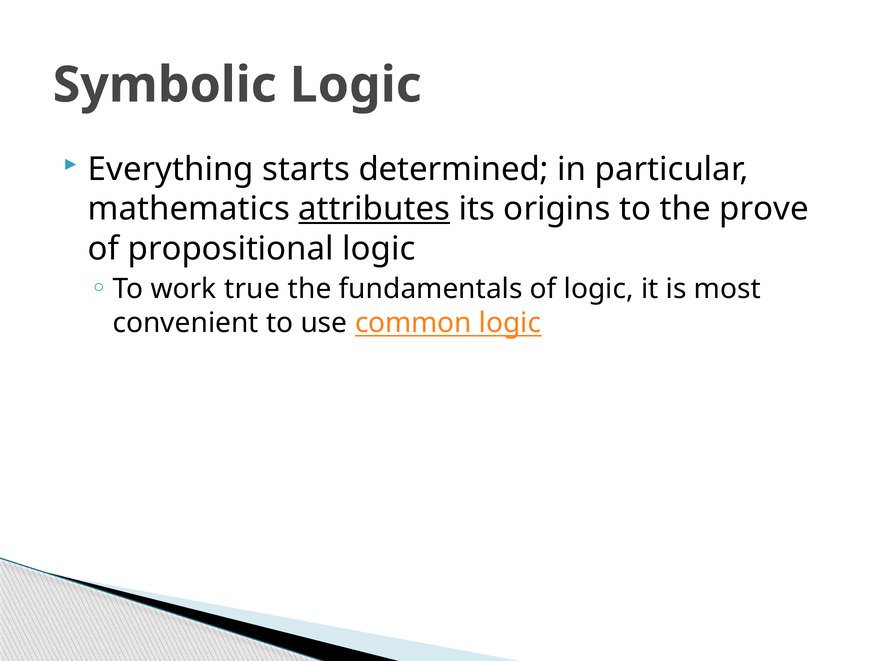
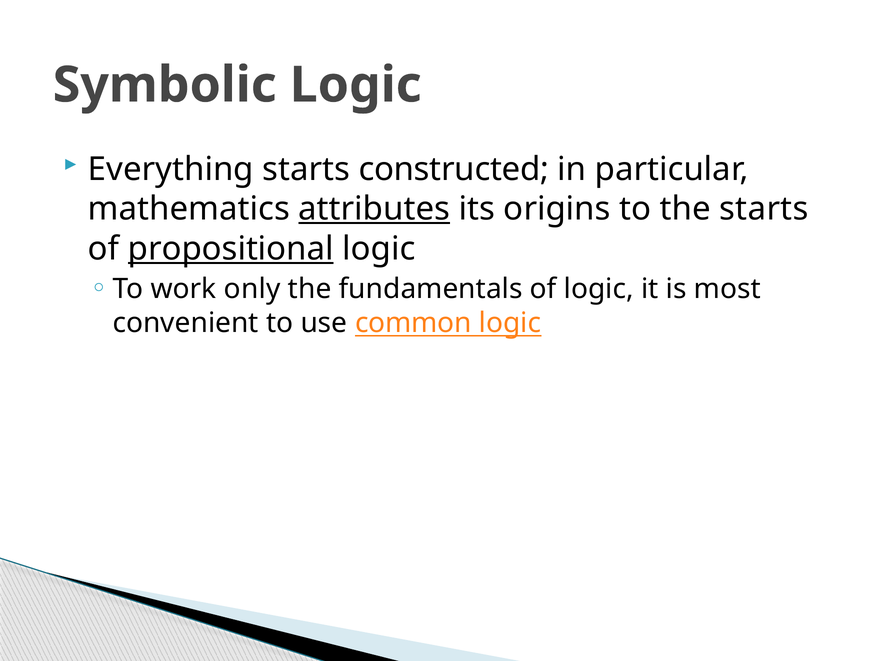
determined: determined -> constructed
the prove: prove -> starts
propositional underline: none -> present
true: true -> only
